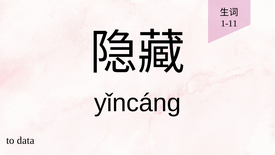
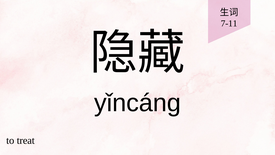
1-11: 1-11 -> 7-11
data: data -> treat
